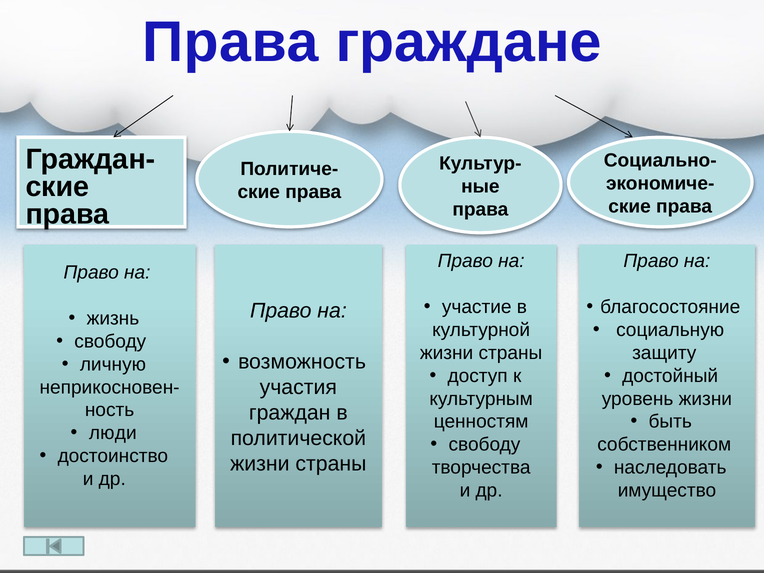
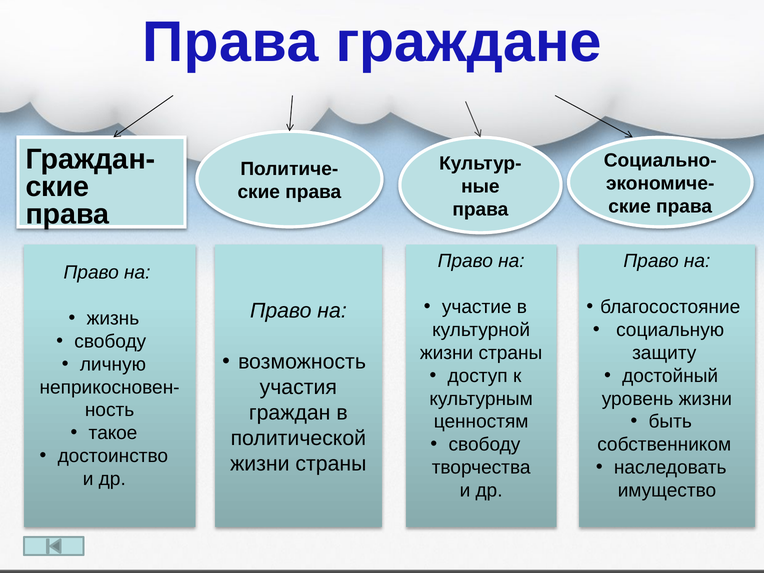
люди: люди -> такое
